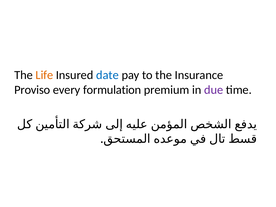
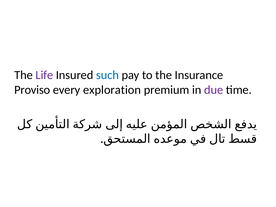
Life colour: orange -> purple
date: date -> such
formulation: formulation -> exploration
